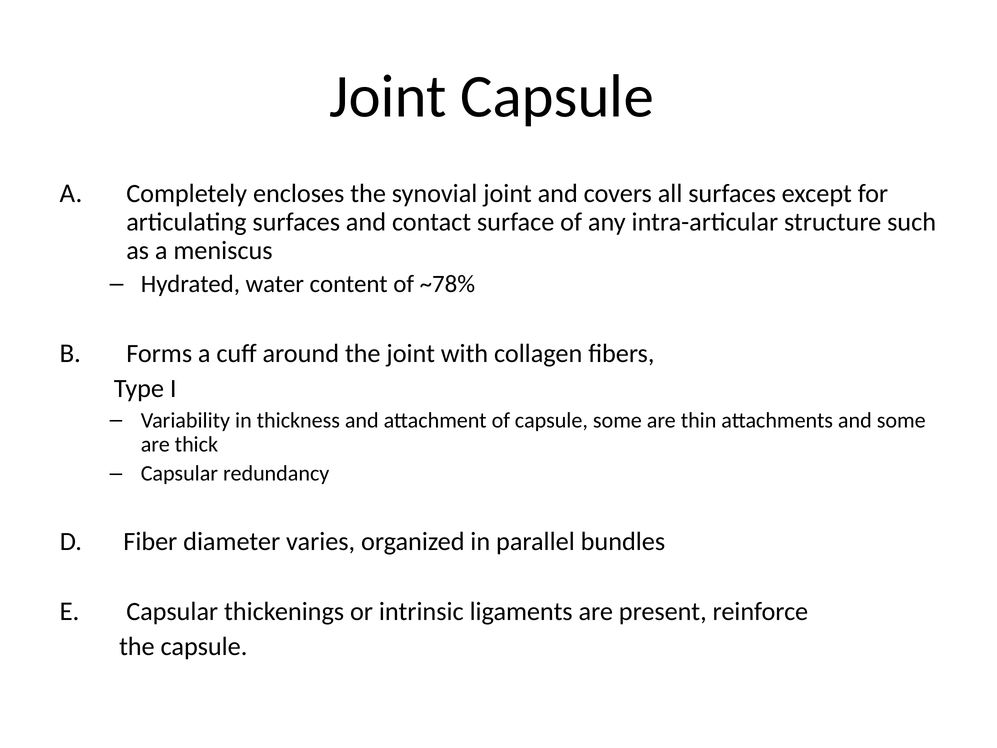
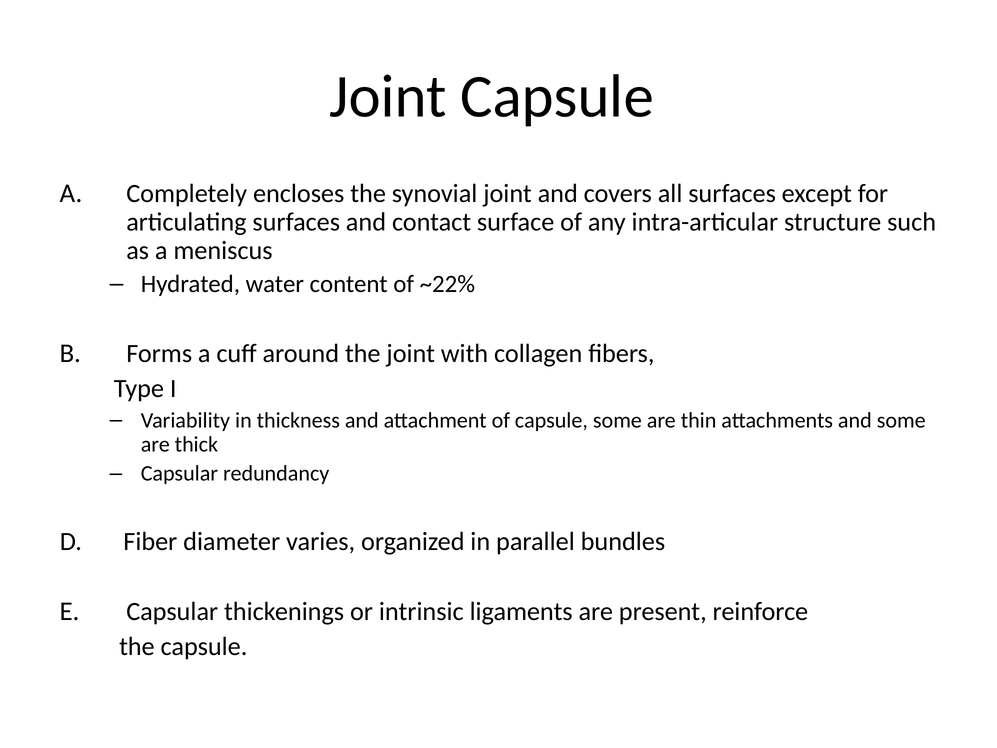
~78%: ~78% -> ~22%
